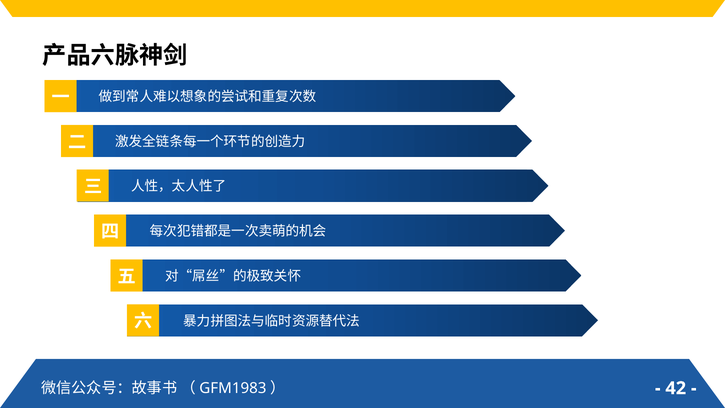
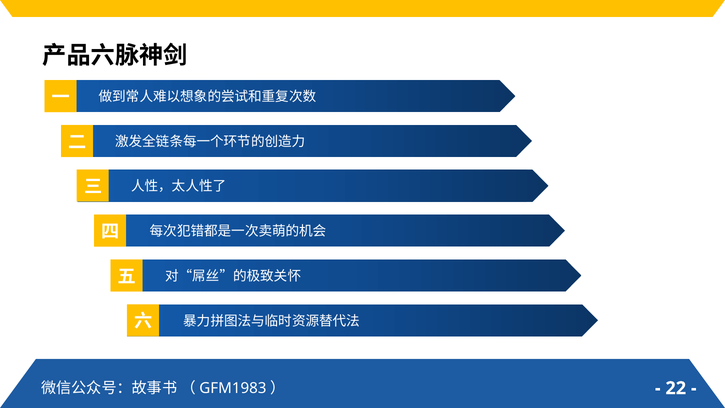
42: 42 -> 22
